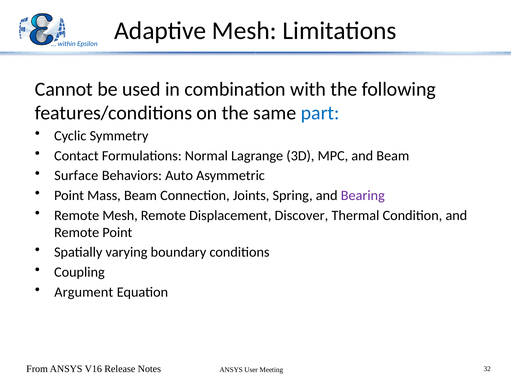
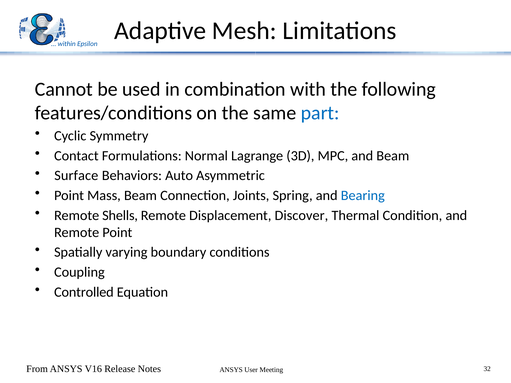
Bearing colour: purple -> blue
Remote Mesh: Mesh -> Shells
Argument: Argument -> Controlled
